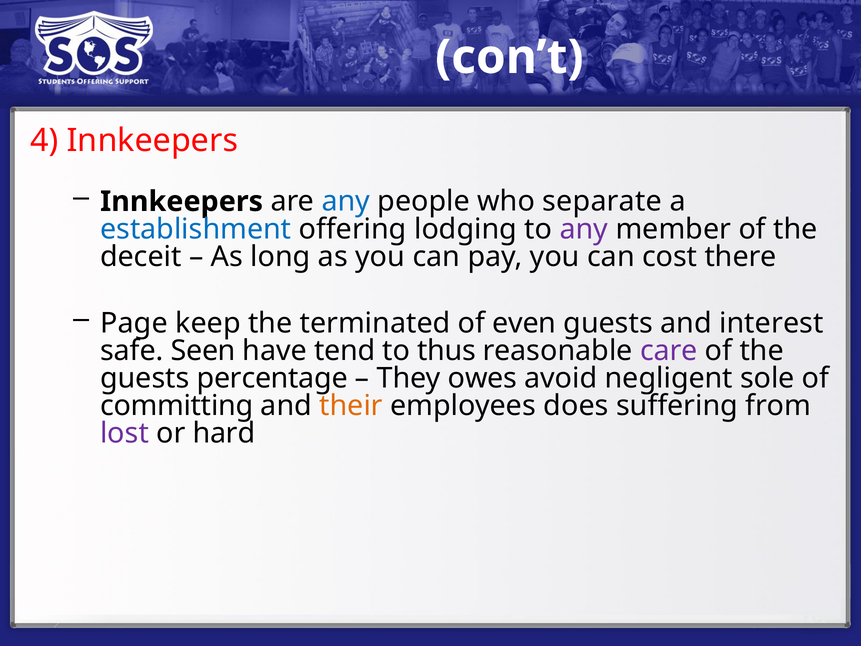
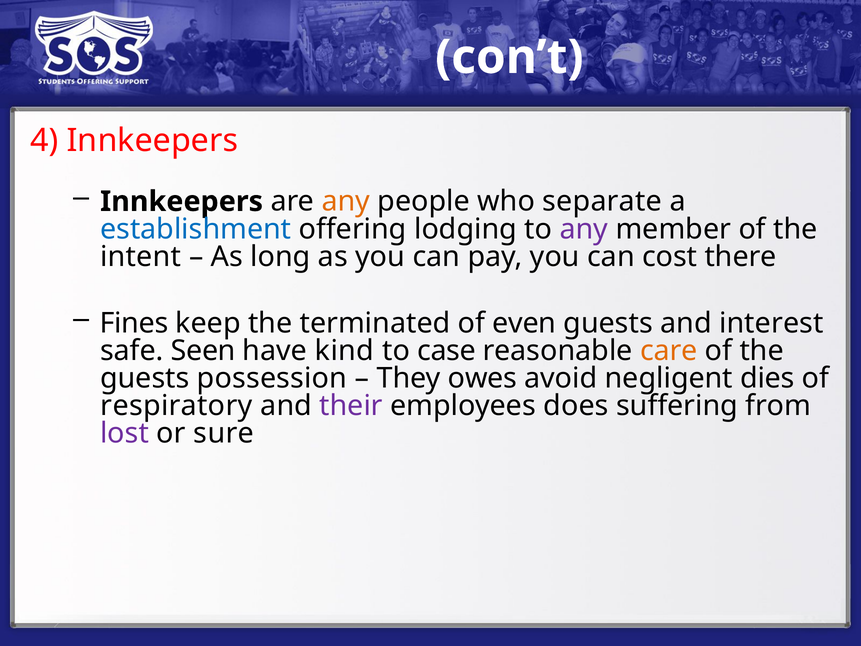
any at (346, 201) colour: blue -> orange
deceit: deceit -> intent
Page: Page -> Fines
tend: tend -> kind
thus: thus -> case
care colour: purple -> orange
percentage: percentage -> possession
sole: sole -> dies
committing: committing -> respiratory
their colour: orange -> purple
hard: hard -> sure
